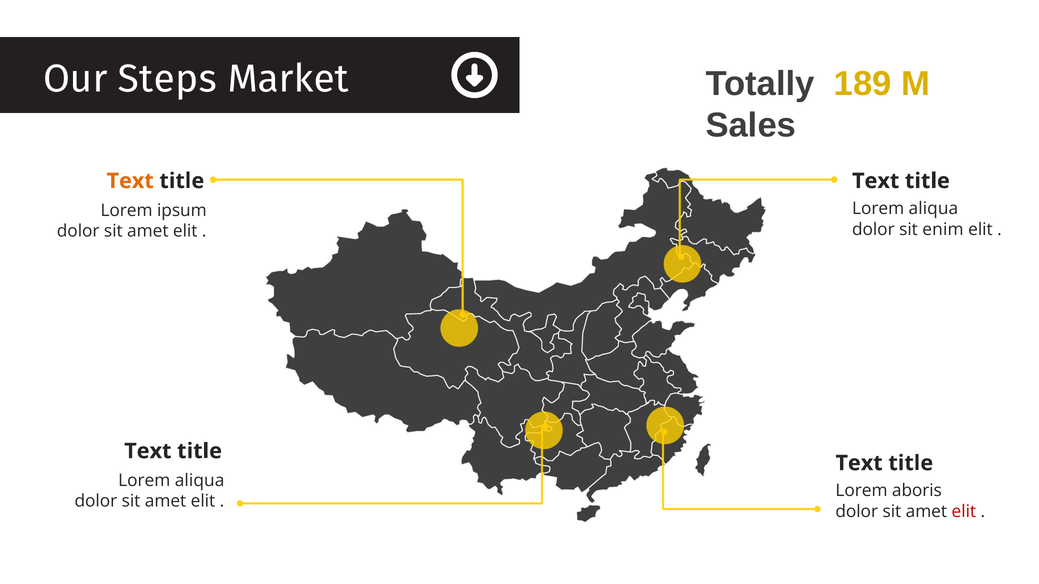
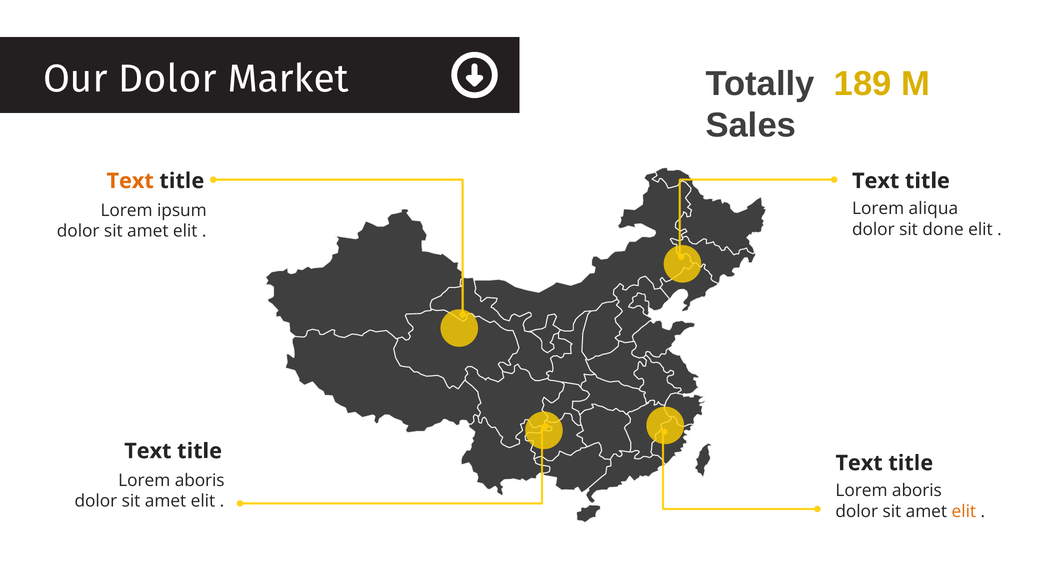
Our Steps: Steps -> Dolor
enim: enim -> done
aliqua at (200, 481): aliqua -> aboris
elit at (964, 512) colour: red -> orange
